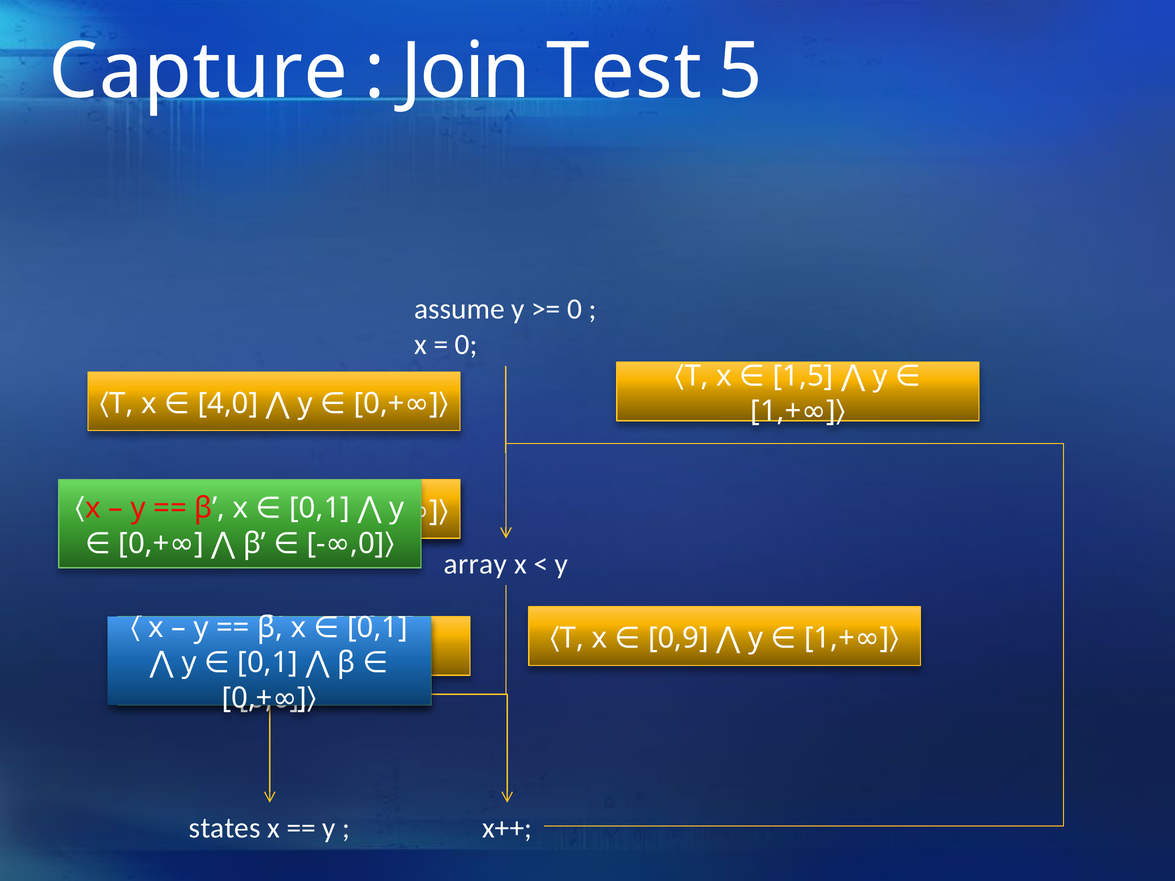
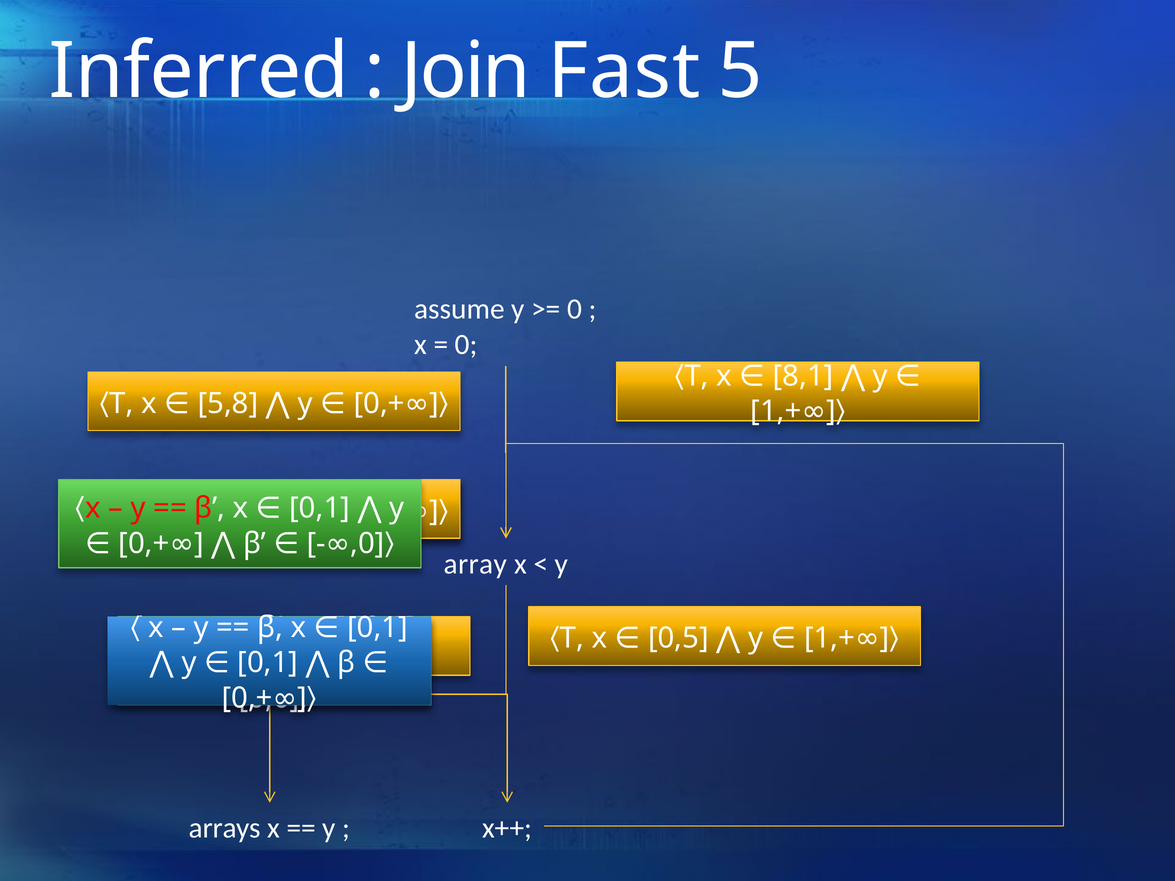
Capture: Capture -> Inferred
Test: Test -> Fast
1,5: 1,5 -> 8,1
4,0: 4,0 -> 5,8
0,9: 0,9 -> 0,5
states: states -> arrays
